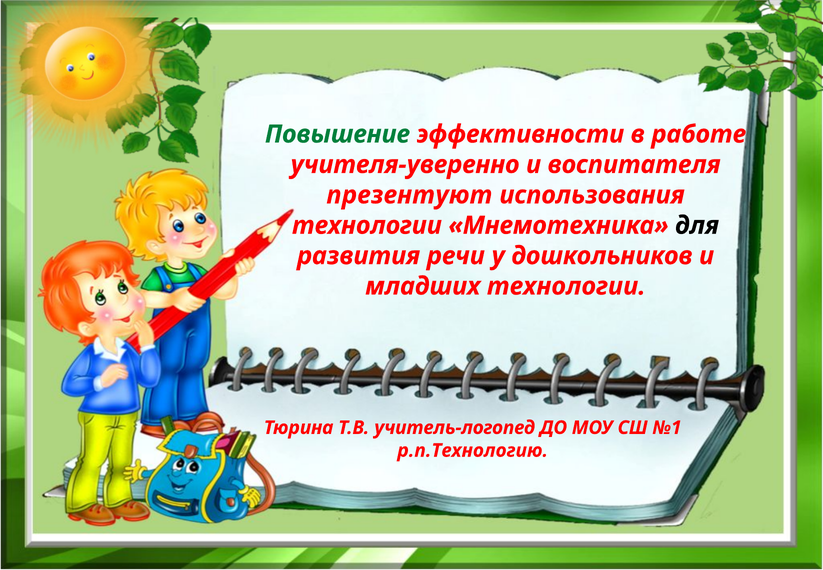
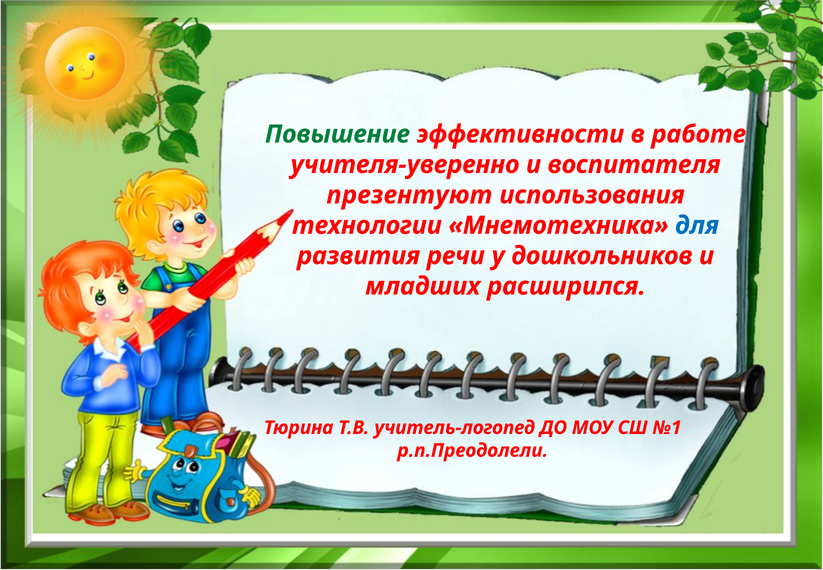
для colour: black -> blue
младших технологии: технологии -> расширился
р.п.Технологию: р.п.Технологию -> р.п.Преодолели
